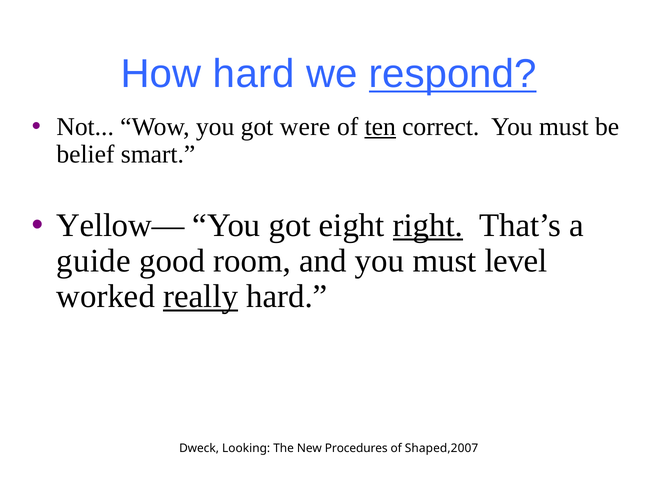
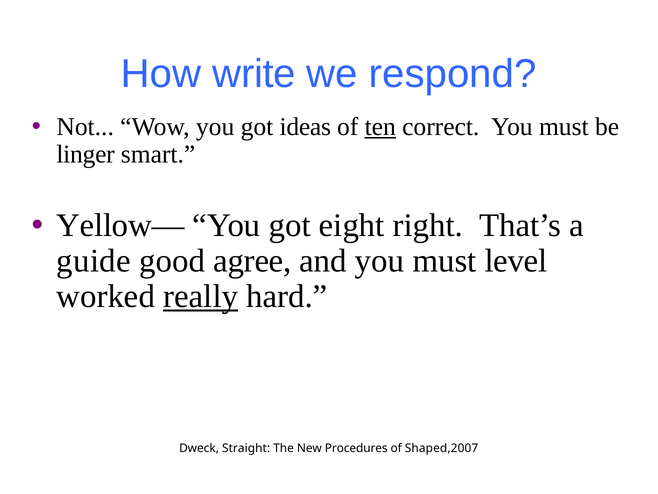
How hard: hard -> write
respond underline: present -> none
were: were -> ideas
belief: belief -> linger
right underline: present -> none
room: room -> agree
Looking: Looking -> Straight
